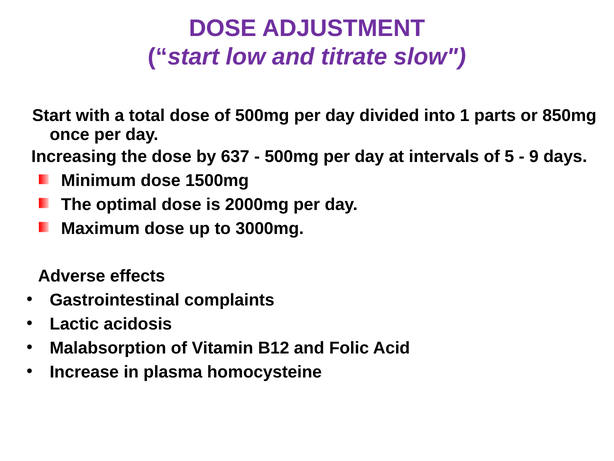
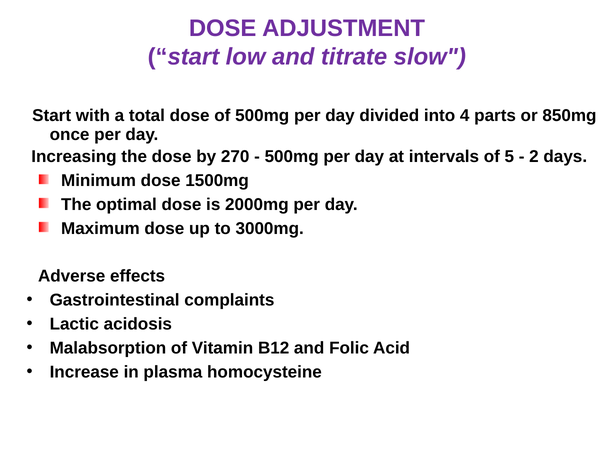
1: 1 -> 4
637: 637 -> 270
9: 9 -> 2
